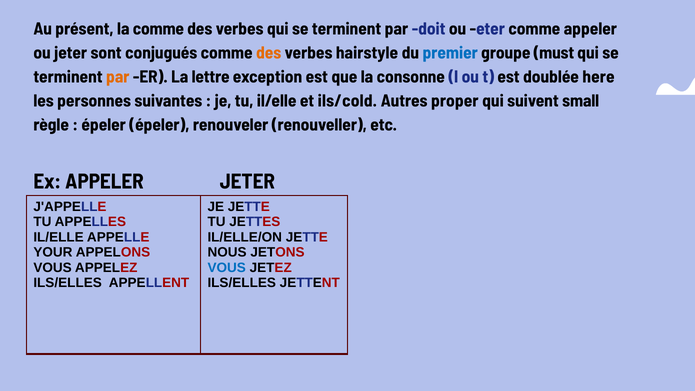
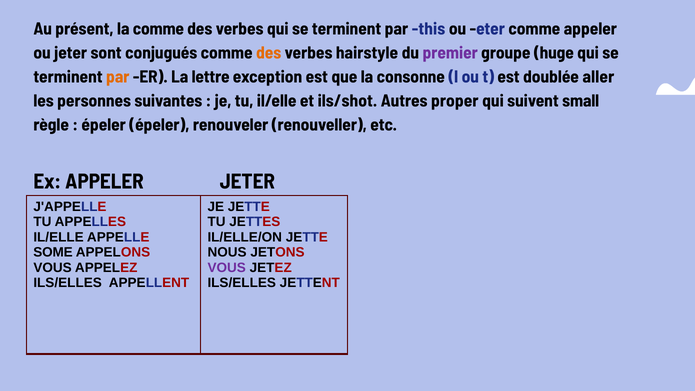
doit: doit -> this
premier colour: blue -> purple
must: must -> huge
here: here -> aller
ils/cold: ils/cold -> ils/shot
YOUR: YOUR -> SOME
VOUS at (227, 268) colour: blue -> purple
